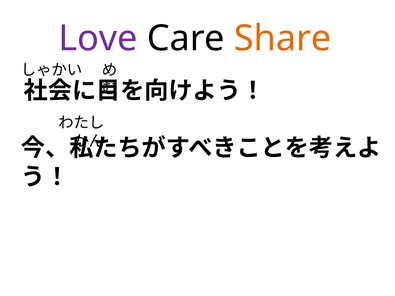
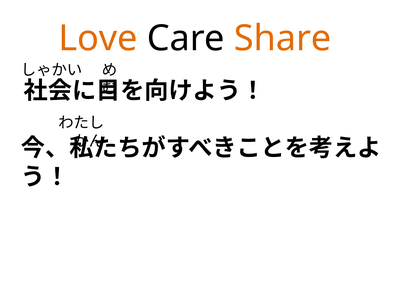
Love colour: purple -> orange
